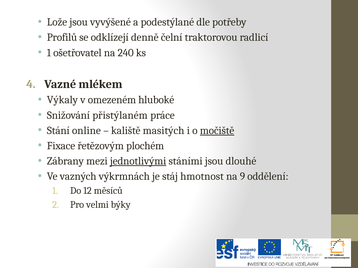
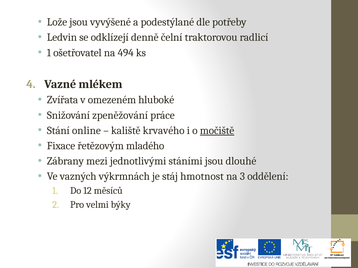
Profilů: Profilů -> Ledvin
240: 240 -> 494
Výkaly: Výkaly -> Zvířata
přistýlaném: přistýlaném -> zpeněžování
masitých: masitých -> krvavého
plochém: plochém -> mladého
jednotlivými underline: present -> none
9: 9 -> 3
